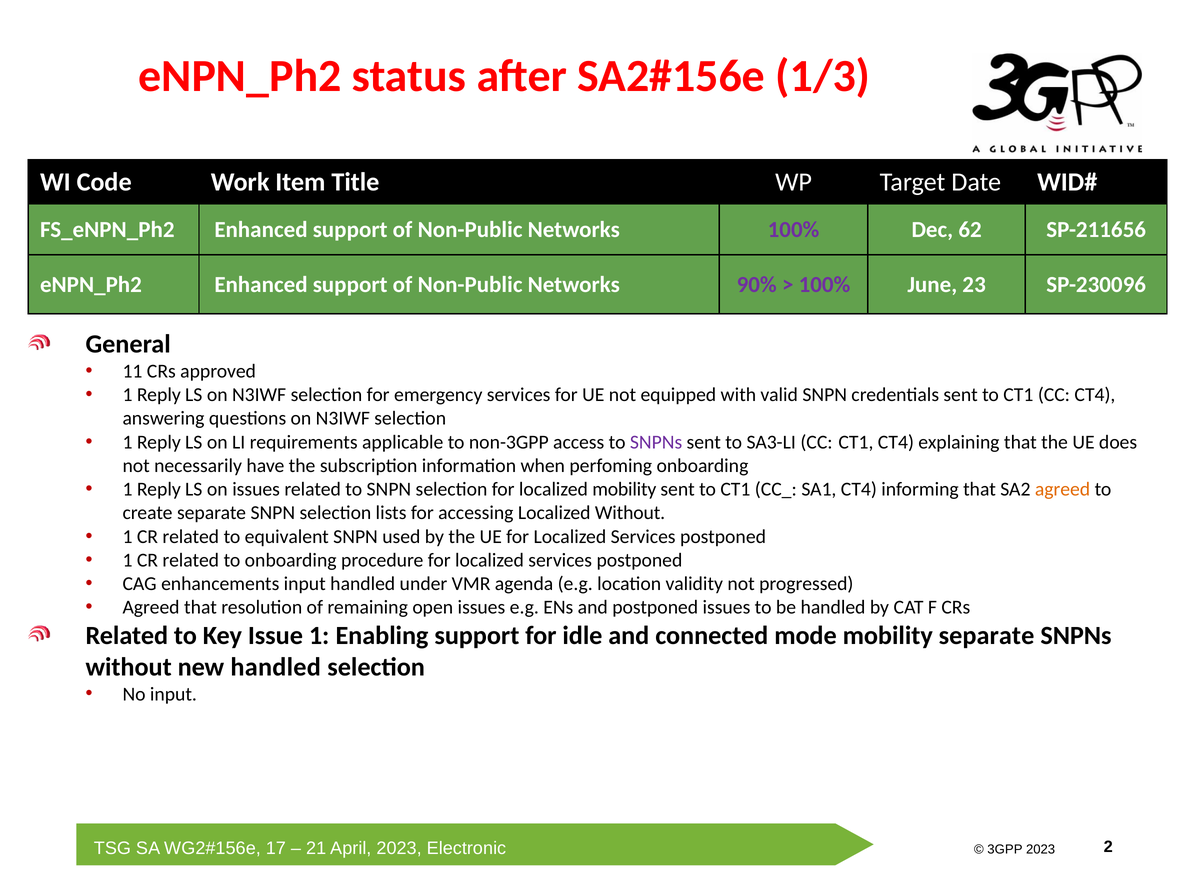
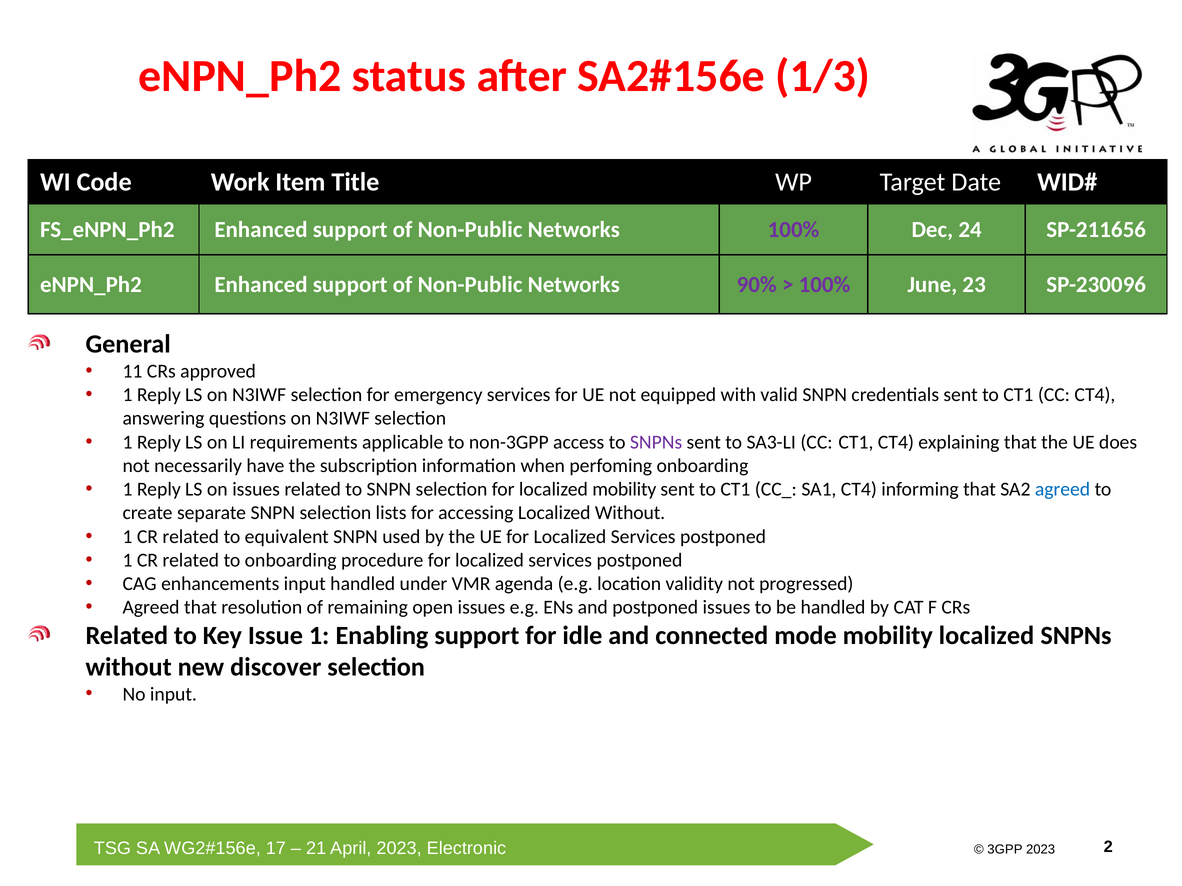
62: 62 -> 24
agreed at (1062, 490) colour: orange -> blue
mobility separate: separate -> localized
new handled: handled -> discover
